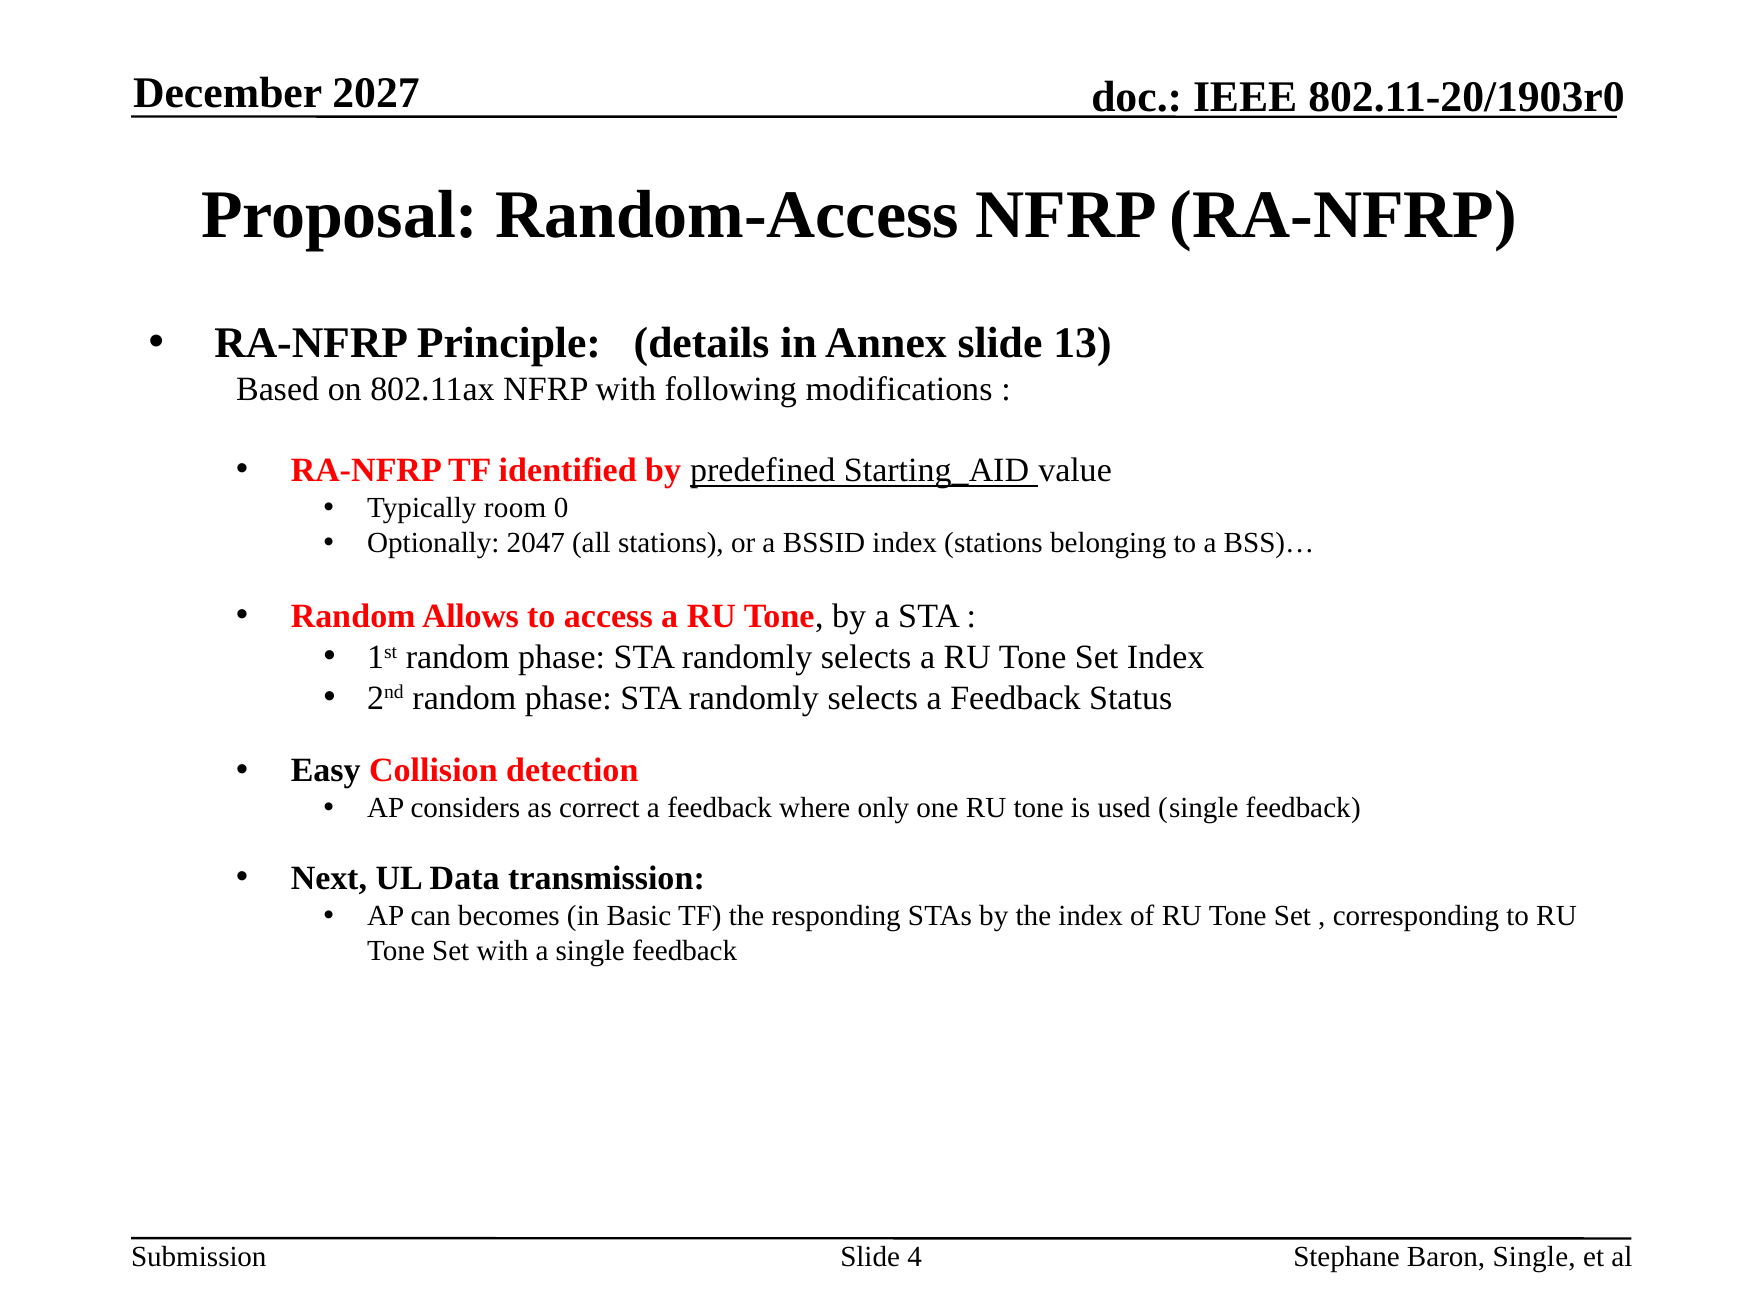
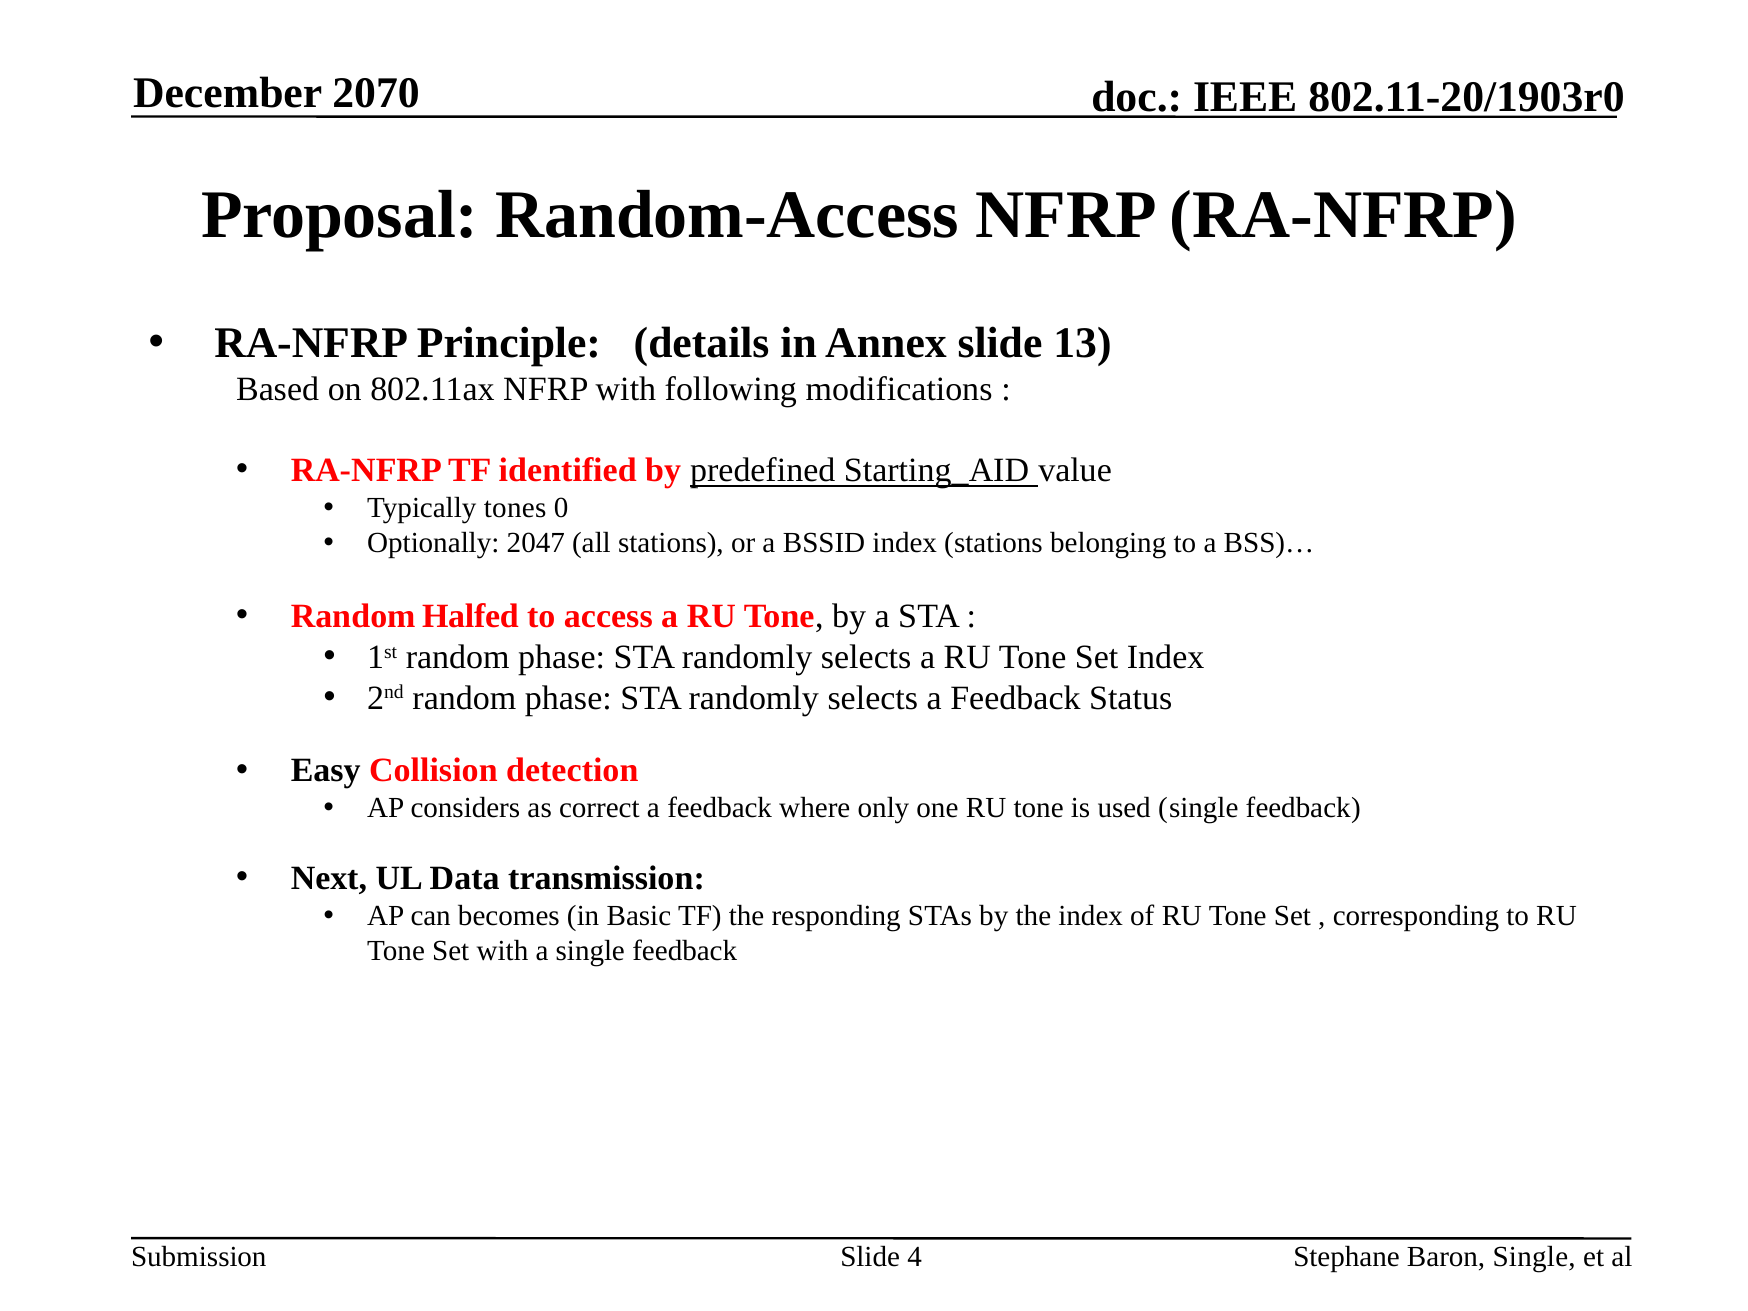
2027: 2027 -> 2070
room: room -> tones
Allows: Allows -> Halfed
